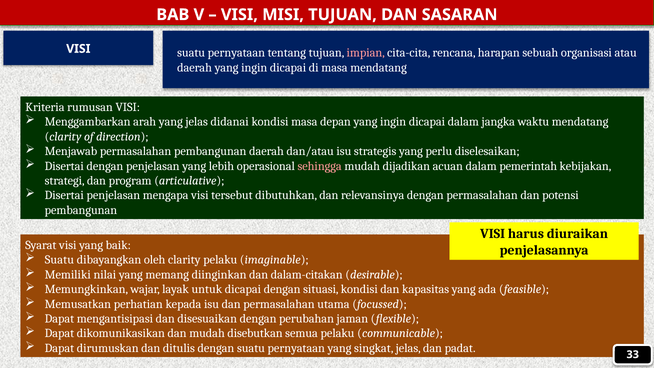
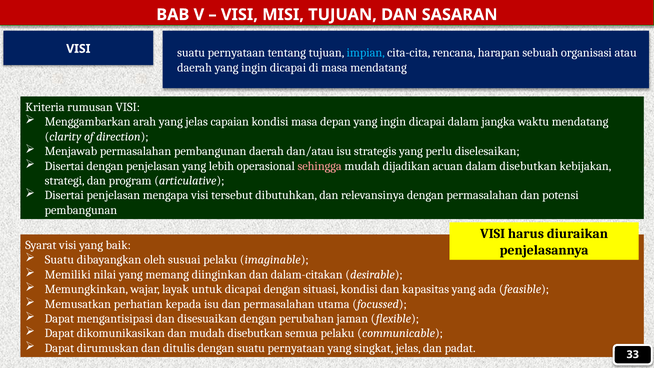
impian colour: pink -> light blue
didanai: didanai -> capaian
dalam pemerintah: pemerintah -> disebutkan
oleh clarity: clarity -> susuai
